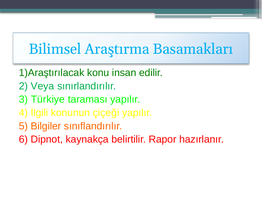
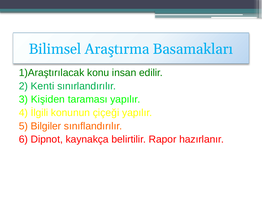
Veya: Veya -> Kenti
Türkiye: Türkiye -> Kişiden
